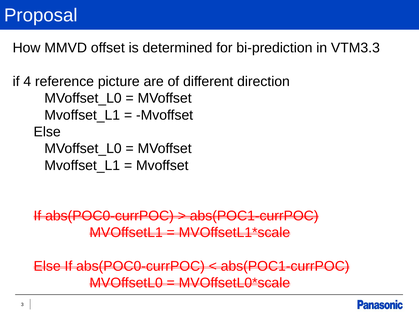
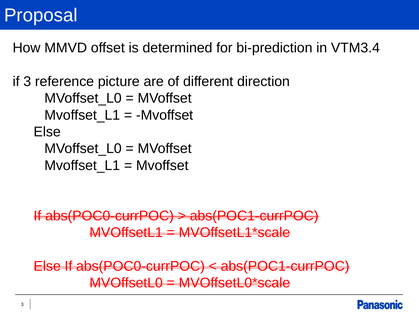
VTM3.3: VTM3.3 -> VTM3.4
if 4: 4 -> 3
